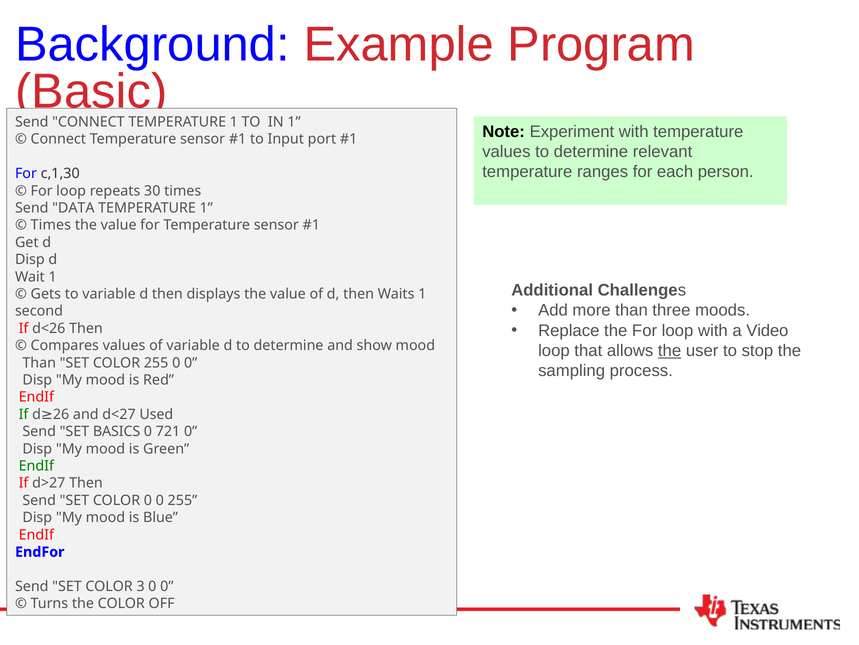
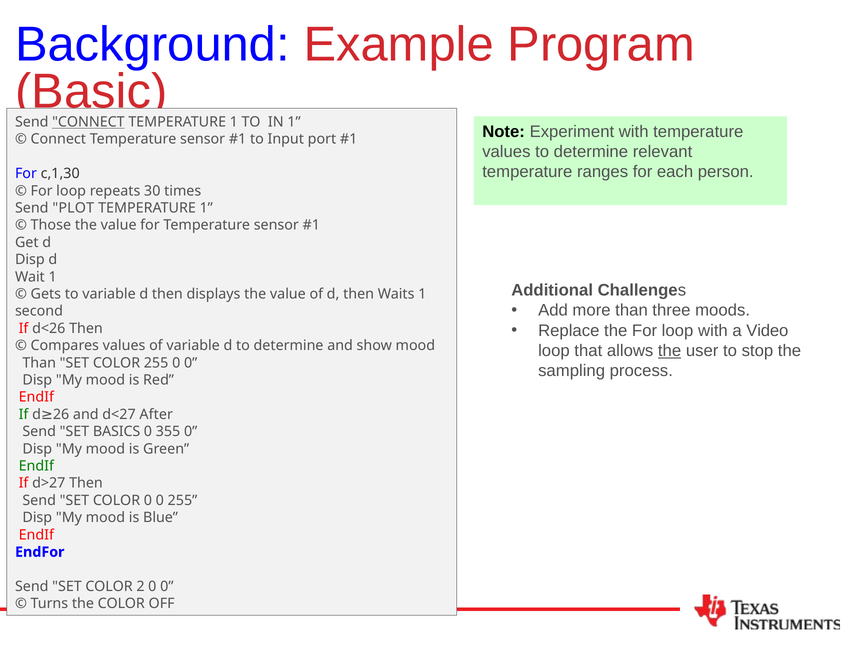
CONNECT at (88, 122) underline: none -> present
DATA: DATA -> PLOT
Times at (51, 225): Times -> Those
Used: Used -> After
721: 721 -> 355
3: 3 -> 2
